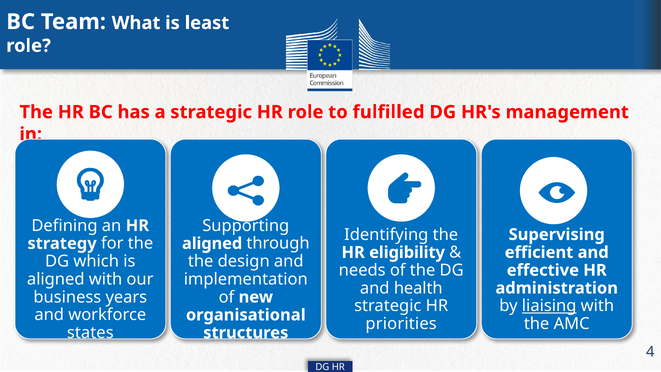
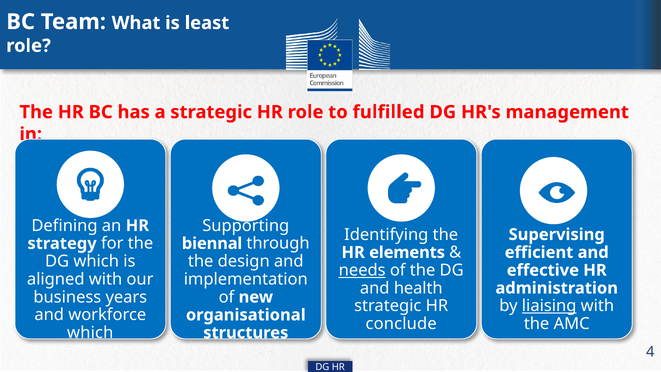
aligned at (212, 243): aligned -> biennal
eligibility: eligibility -> elements
needs underline: none -> present
priorities: priorities -> conclude
states at (90, 333): states -> which
